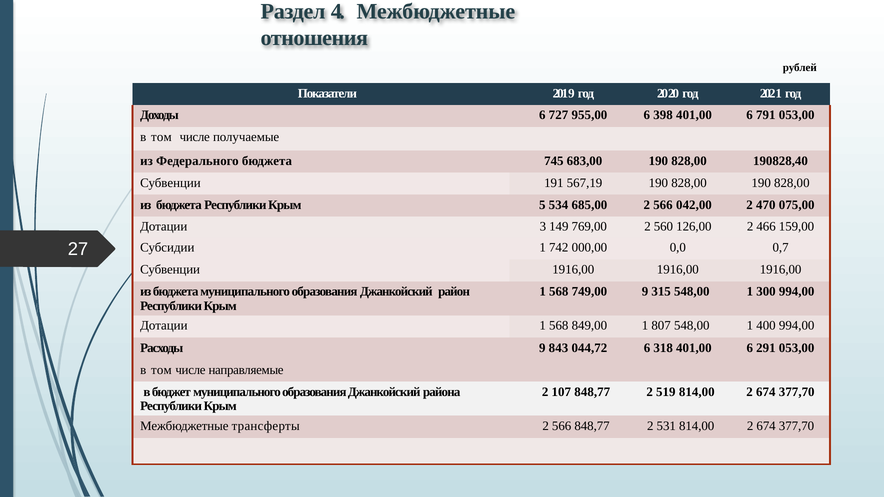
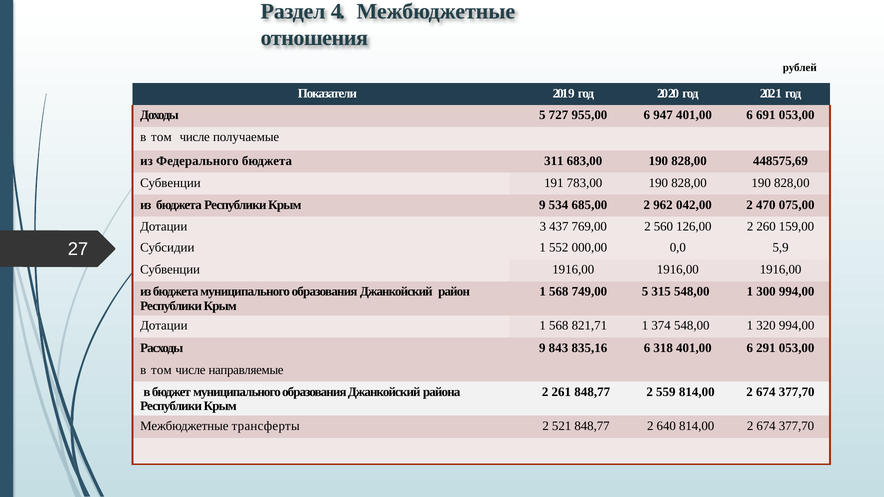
Доходы 6: 6 -> 5
398: 398 -> 947
791: 791 -> 691
745: 745 -> 311
190828,40: 190828,40 -> 448575,69
567,19: 567,19 -> 783,00
Крым 5: 5 -> 9
685,00 2 566: 566 -> 962
149: 149 -> 437
466: 466 -> 260
742: 742 -> 552
0,7: 0,7 -> 5,9
749,00 9: 9 -> 5
849,00: 849,00 -> 821,71
807: 807 -> 374
400: 400 -> 320
044,72: 044,72 -> 835,16
107: 107 -> 261
519: 519 -> 559
трансферты 2 566: 566 -> 521
531: 531 -> 640
